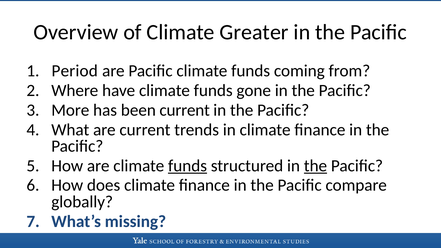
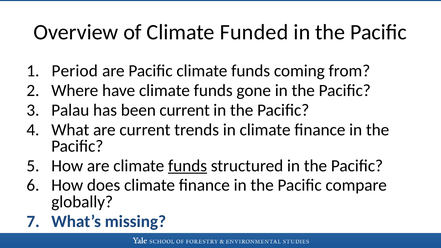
Greater: Greater -> Funded
More: More -> Palau
the at (315, 166) underline: present -> none
